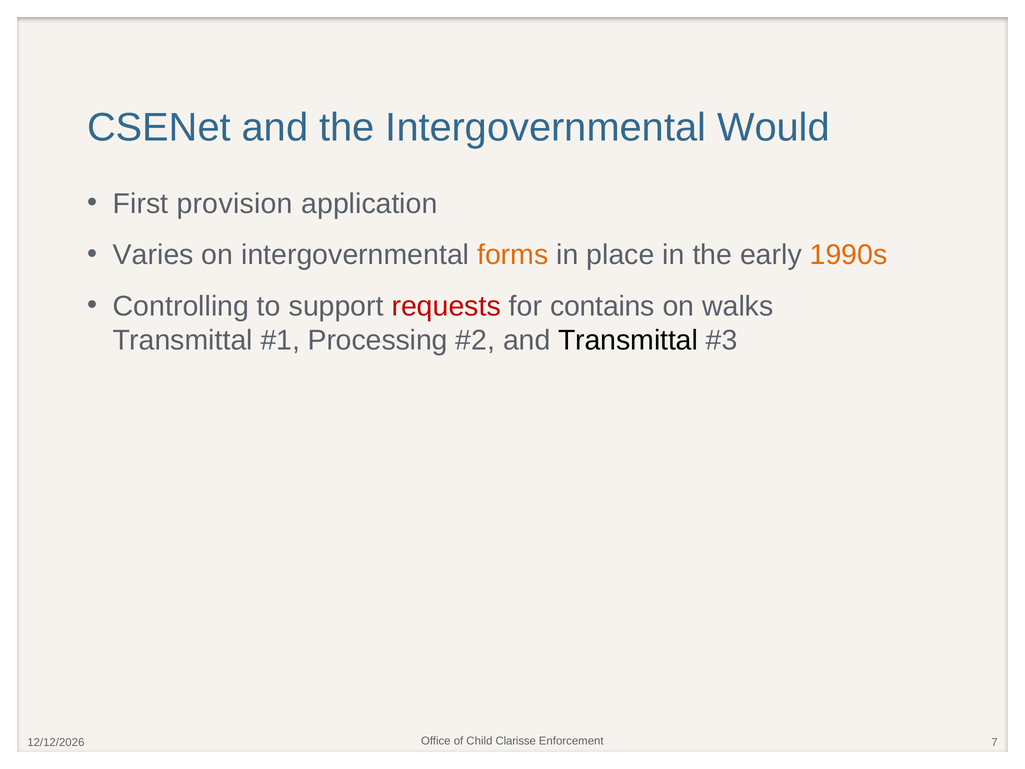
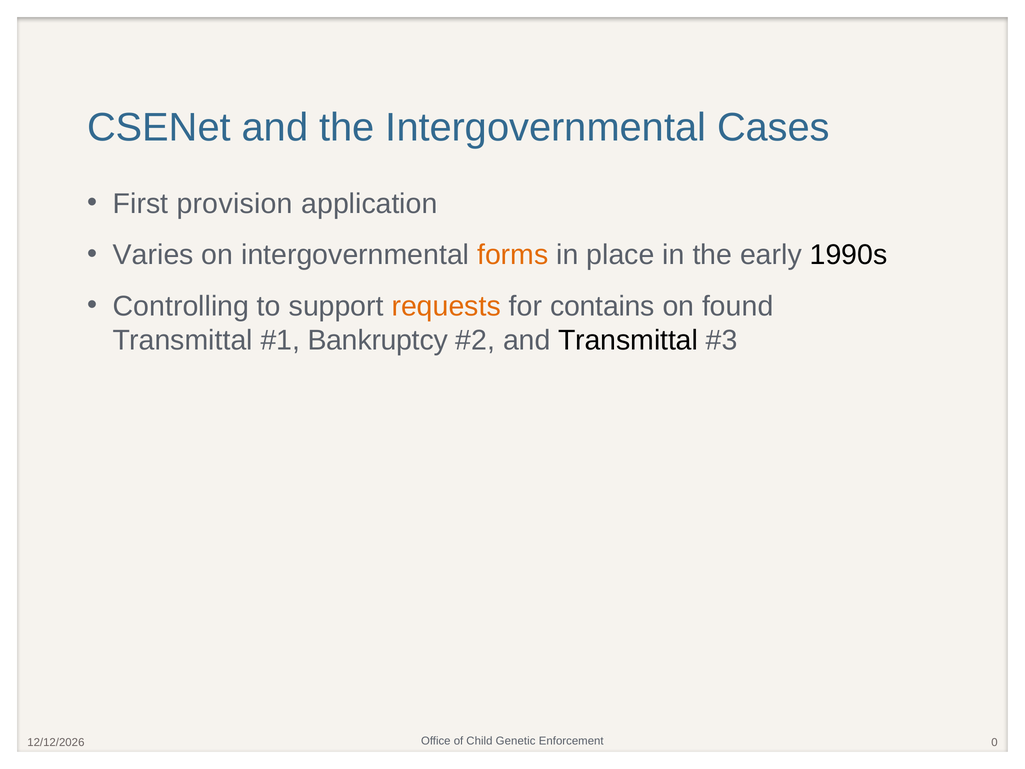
Would: Would -> Cases
1990s colour: orange -> black
requests colour: red -> orange
walks: walks -> found
Processing: Processing -> Bankruptcy
Clarisse: Clarisse -> Genetic
7: 7 -> 0
